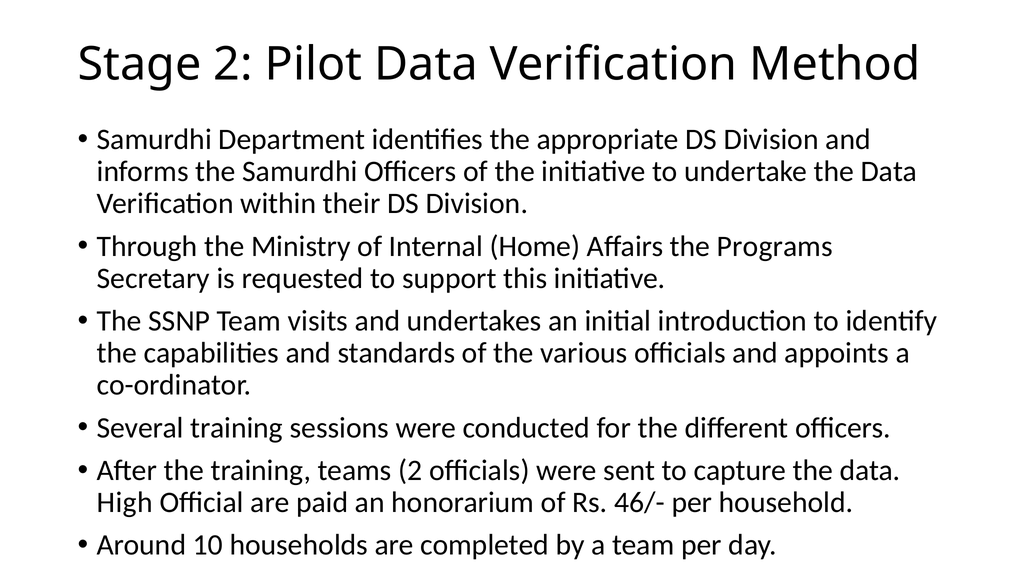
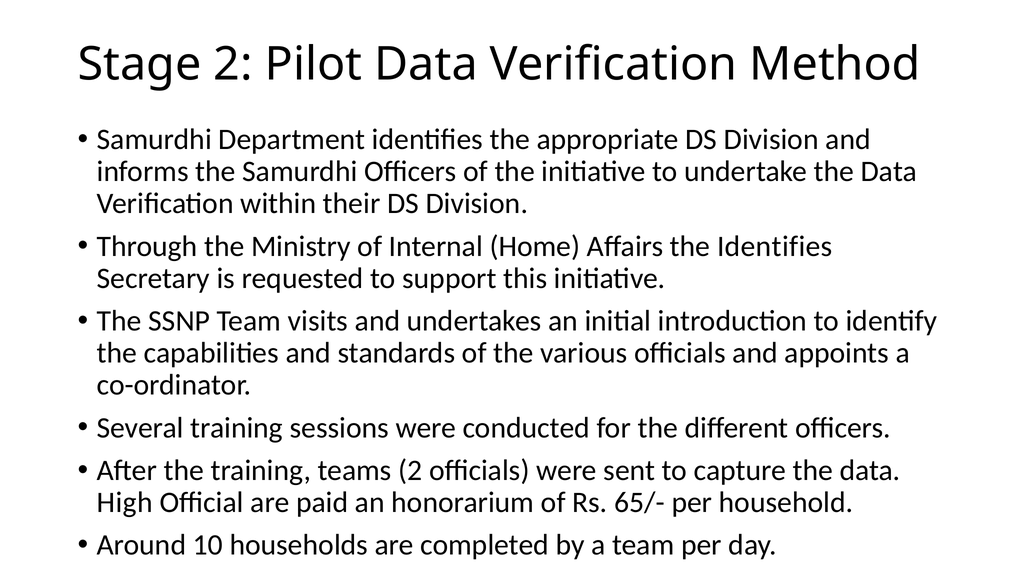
the Programs: Programs -> Identifies
46/-: 46/- -> 65/-
